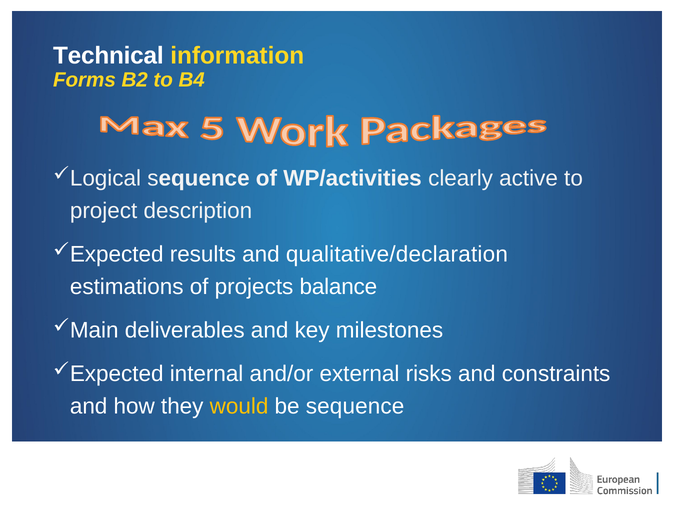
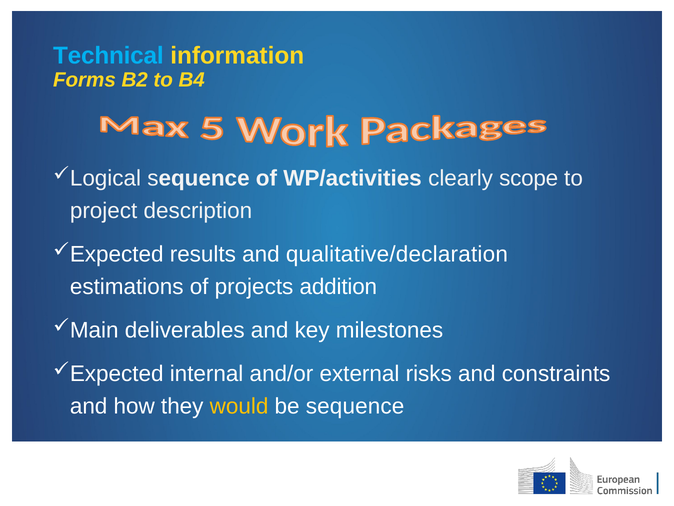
Technical colour: white -> light blue
active: active -> scope
balance: balance -> addition
